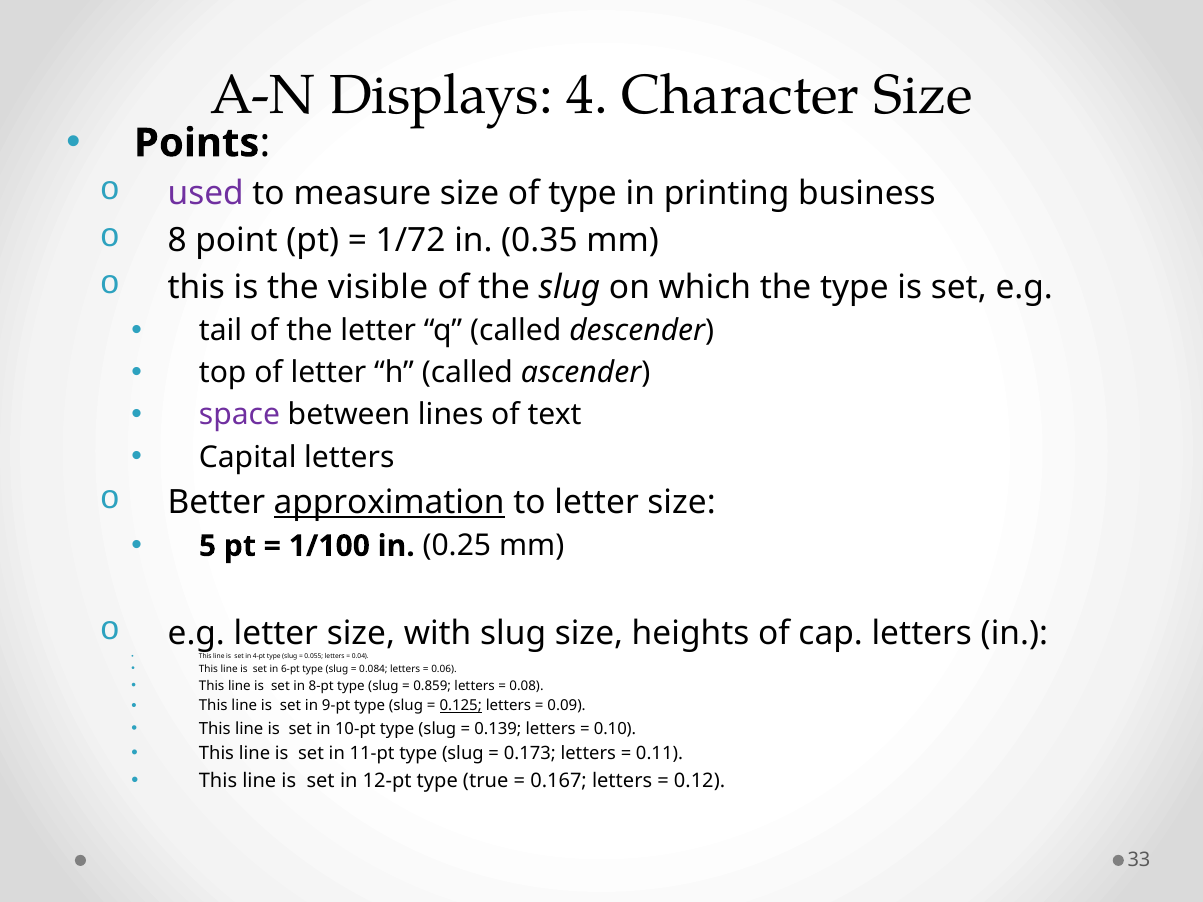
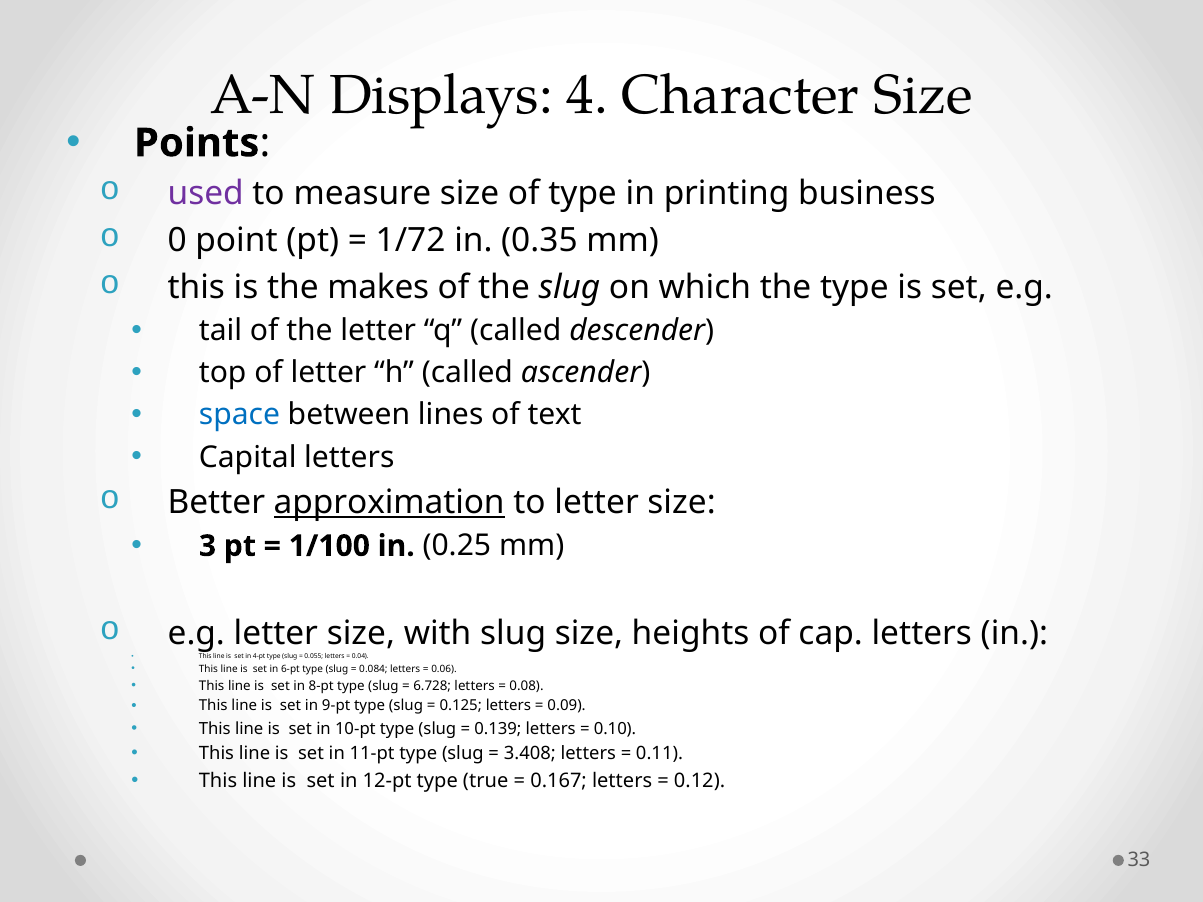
8: 8 -> 0
visible: visible -> makes
space colour: purple -> blue
5: 5 -> 3
0.859: 0.859 -> 6.728
0.125 underline: present -> none
0.173: 0.173 -> 3.408
